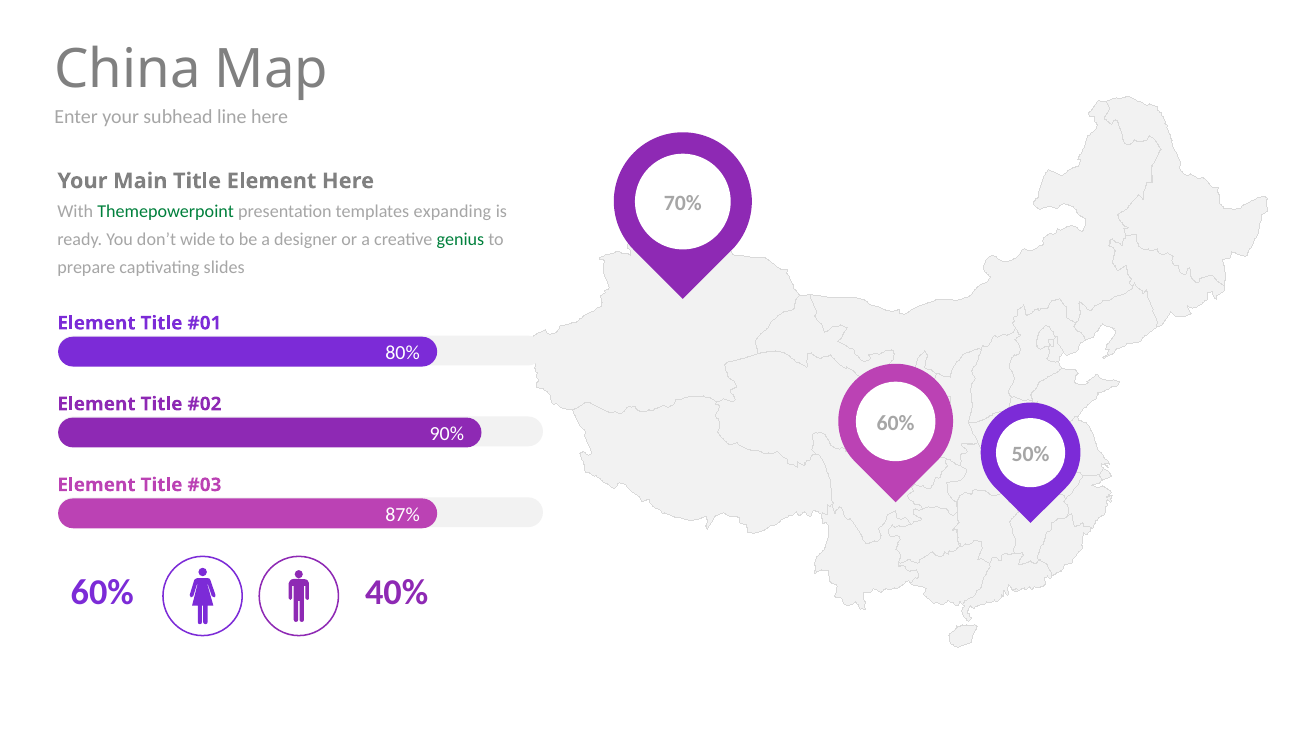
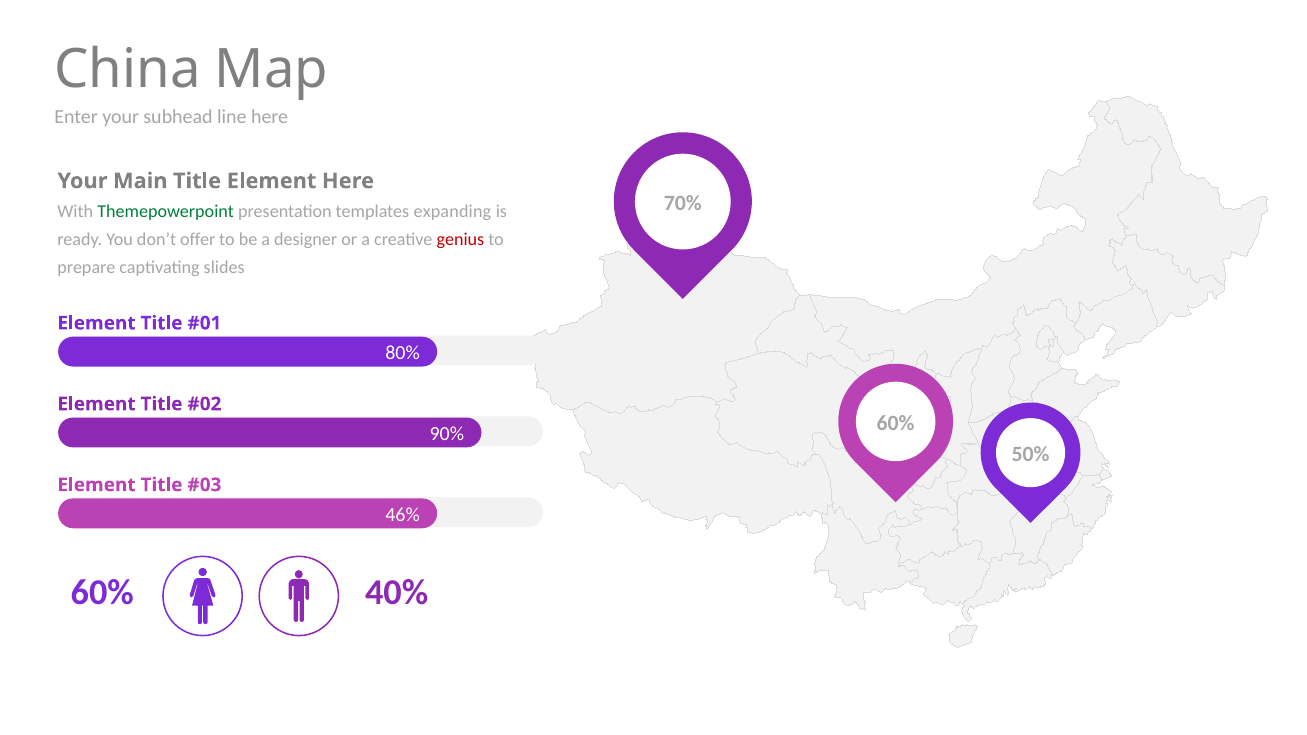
wide: wide -> offer
genius colour: green -> red
87%: 87% -> 46%
